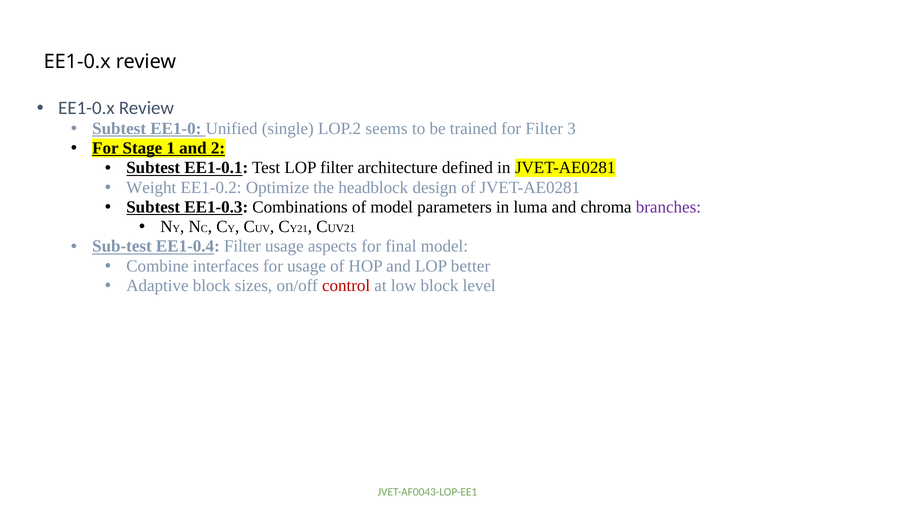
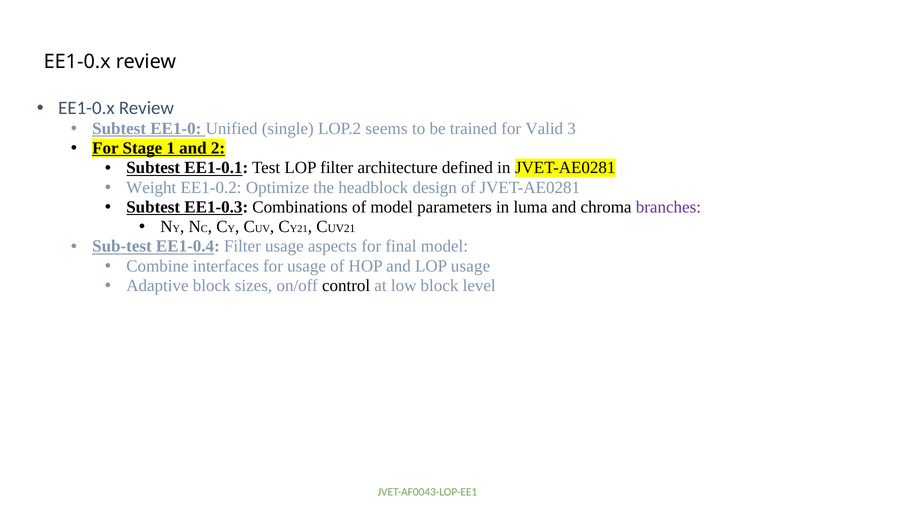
for Filter: Filter -> Valid
LOP better: better -> usage
control colour: red -> black
